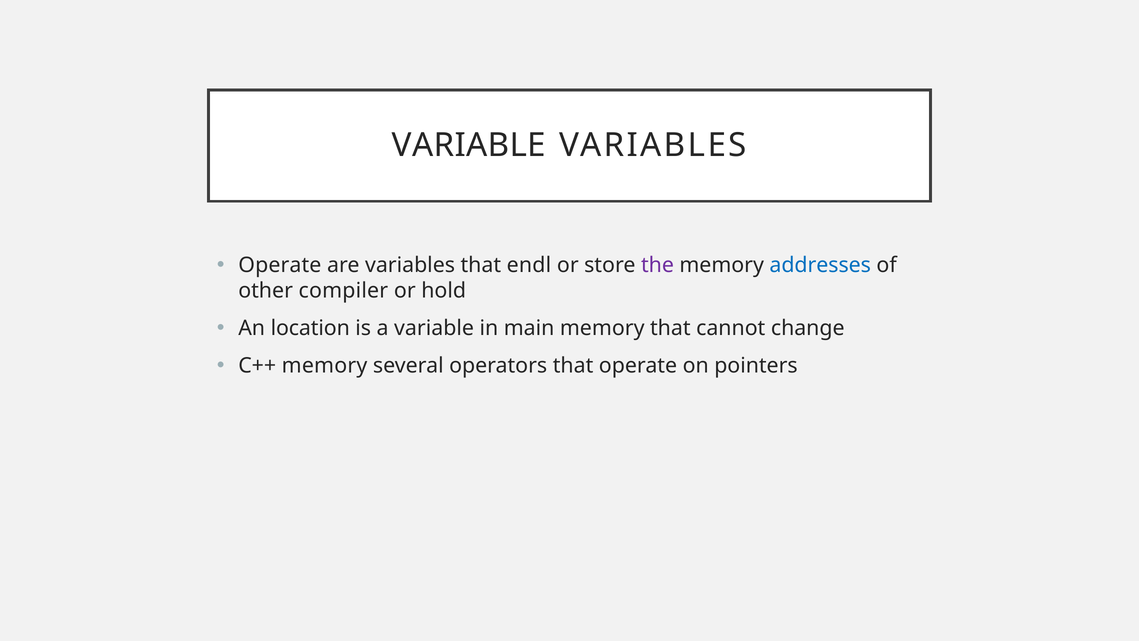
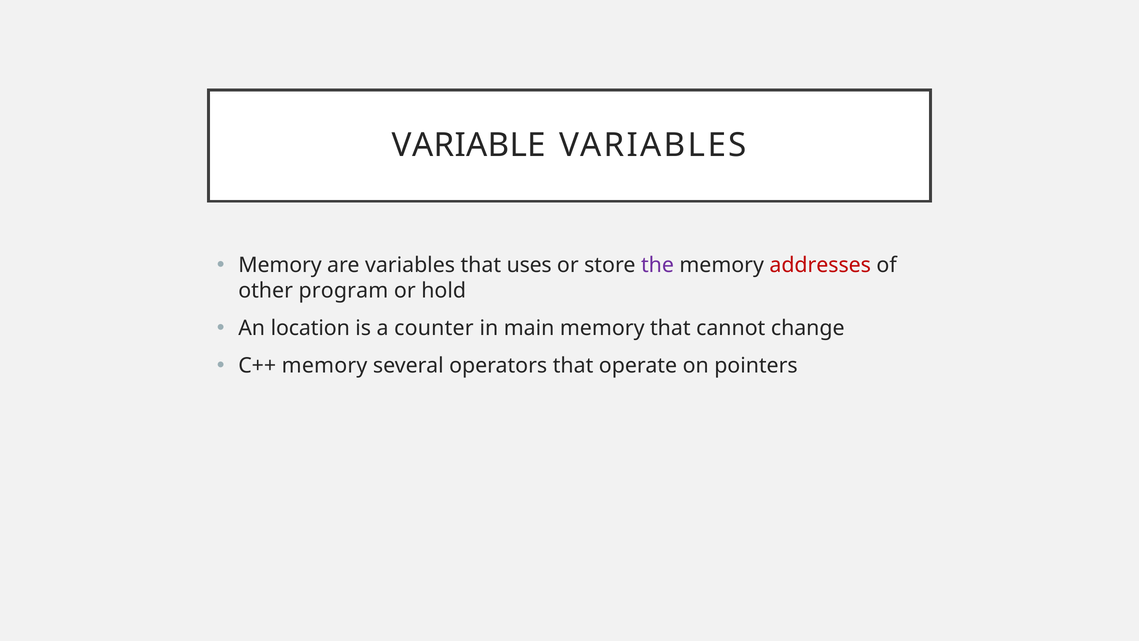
Operate at (280, 265): Operate -> Memory
endl: endl -> uses
addresses colour: blue -> red
compiler: compiler -> program
a variable: variable -> counter
